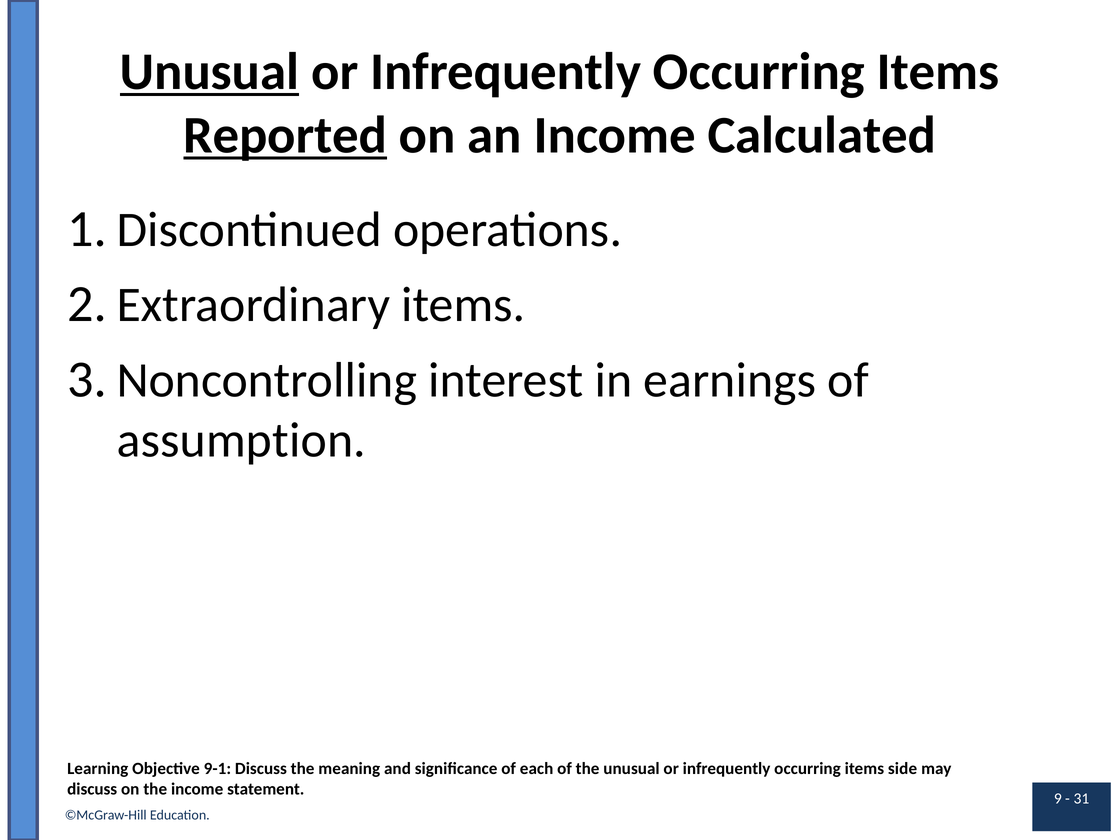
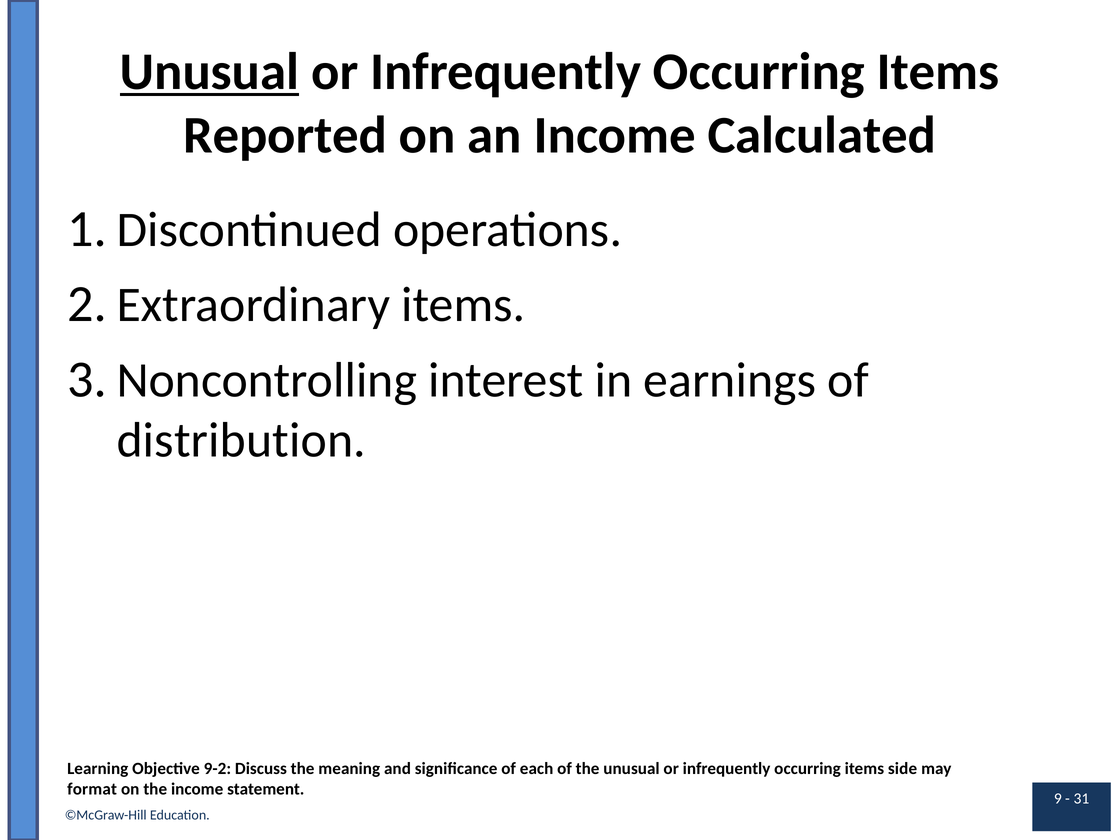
Reported underline: present -> none
assumption: assumption -> distribution
9-1: 9-1 -> 9-2
discuss at (92, 789): discuss -> format
